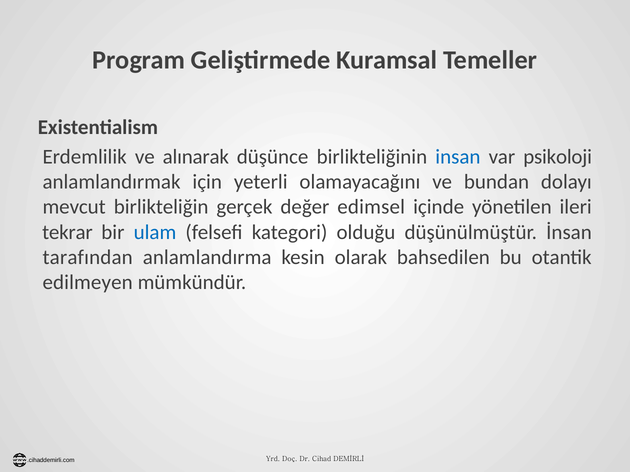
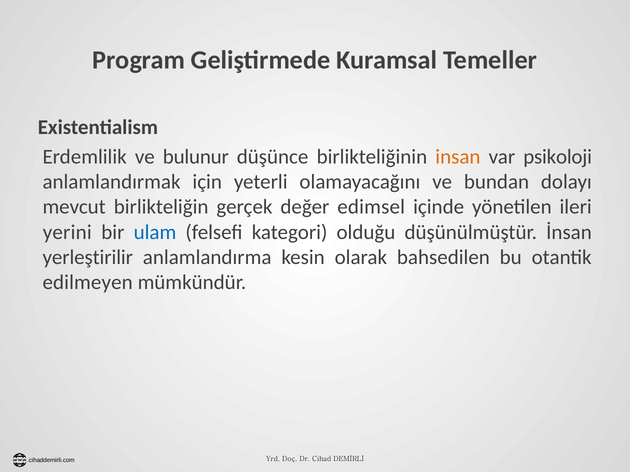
alınarak: alınarak -> bulunur
insan colour: blue -> orange
tekrar: tekrar -> yerini
tarafından: tarafından -> yerleştirilir
